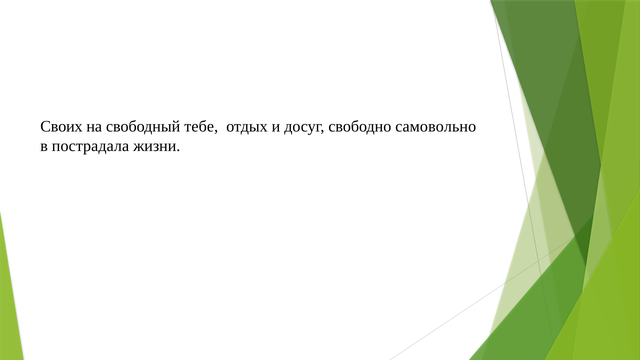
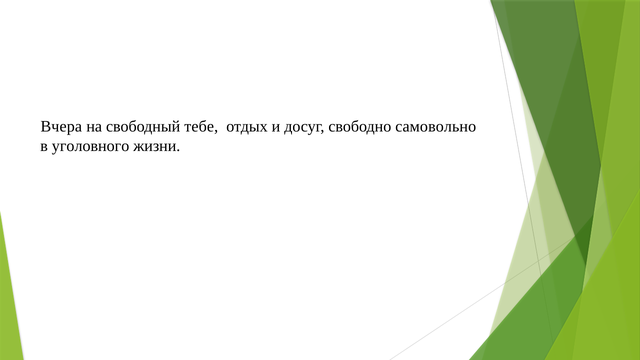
Своих: Своих -> Вчера
пострадала: пострадала -> уголовного
